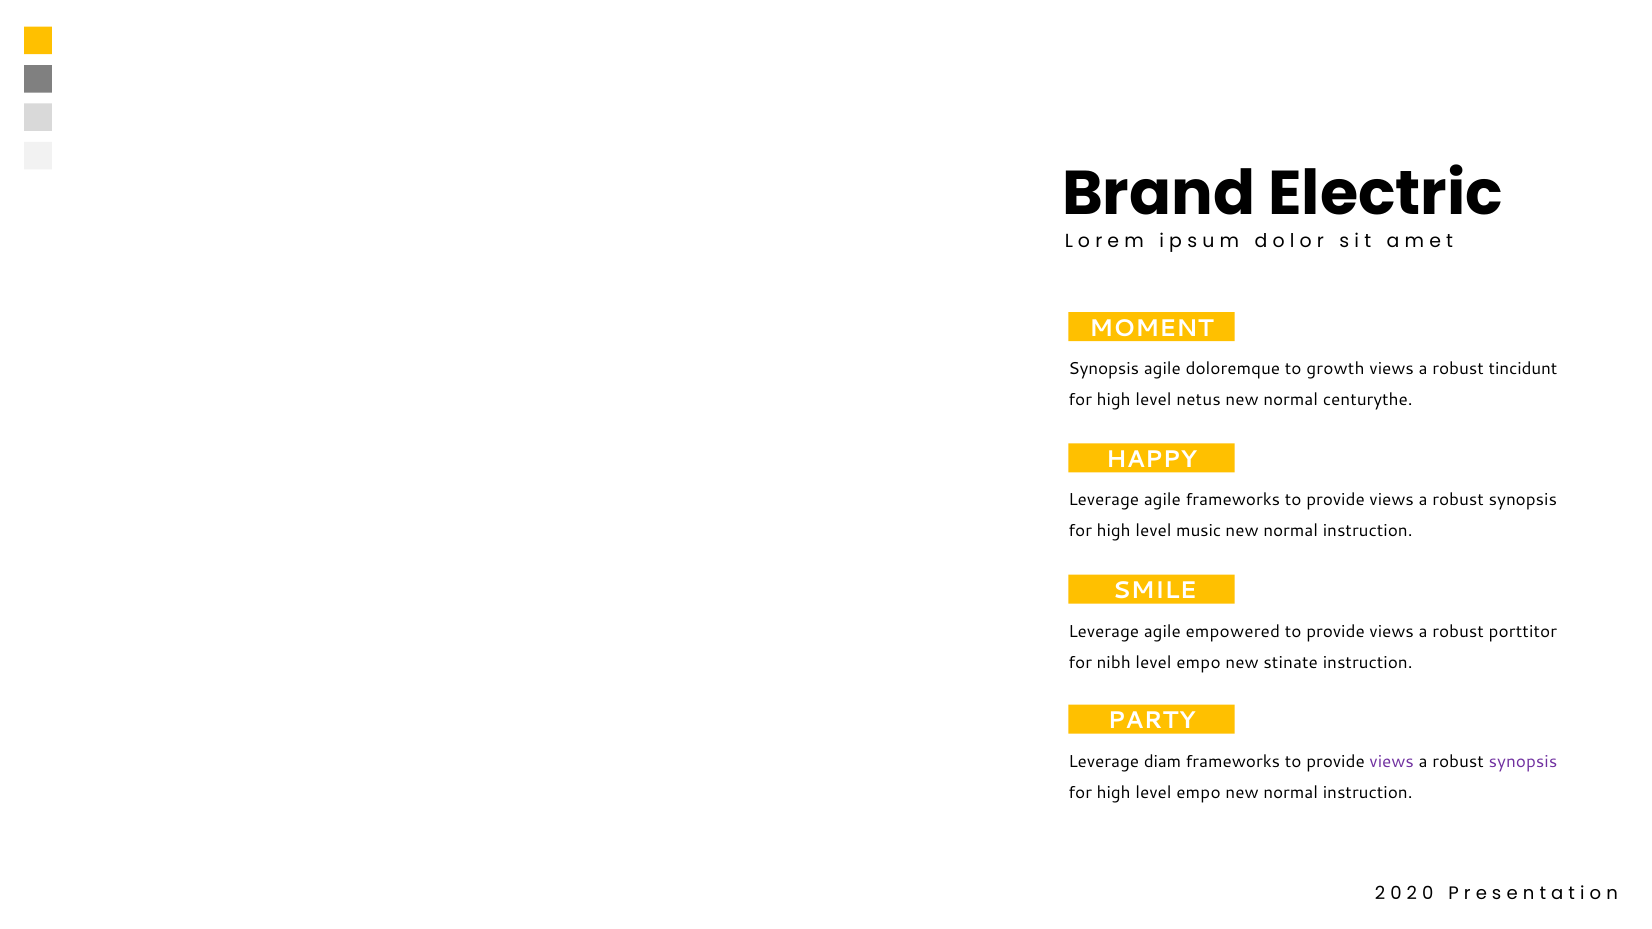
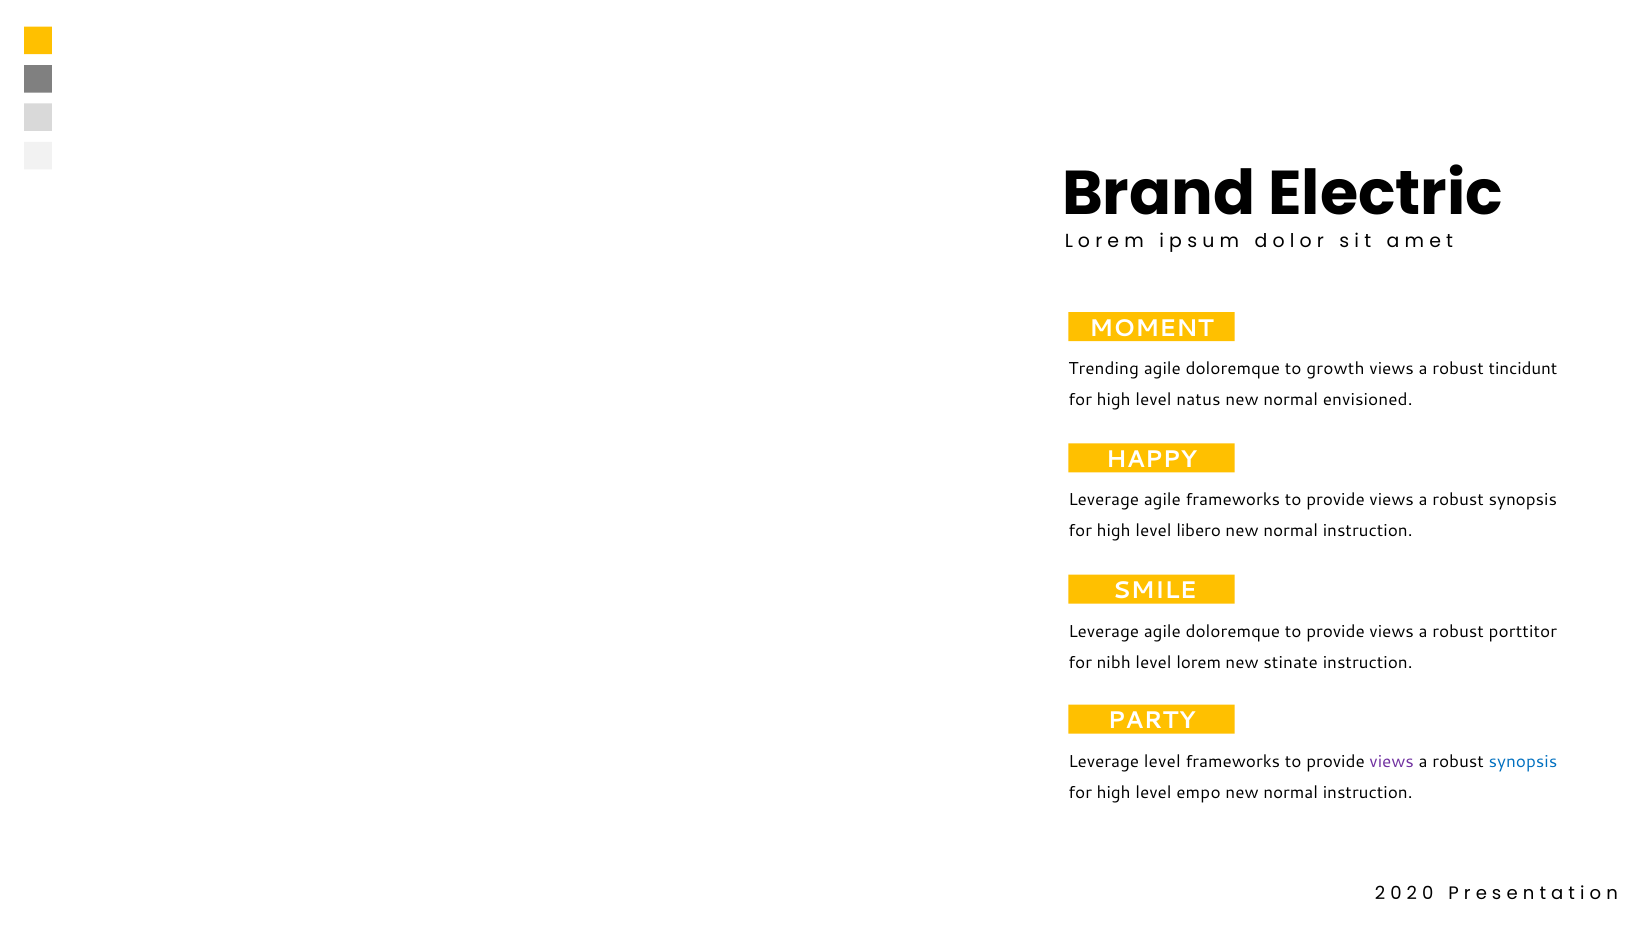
Synopsis at (1104, 369): Synopsis -> Trending
netus: netus -> natus
centurythe: centurythe -> envisioned
music: music -> libero
Leverage agile empowered: empowered -> doloremque
empo at (1198, 663): empo -> lorem
Leverage diam: diam -> level
synopsis at (1523, 762) colour: purple -> blue
